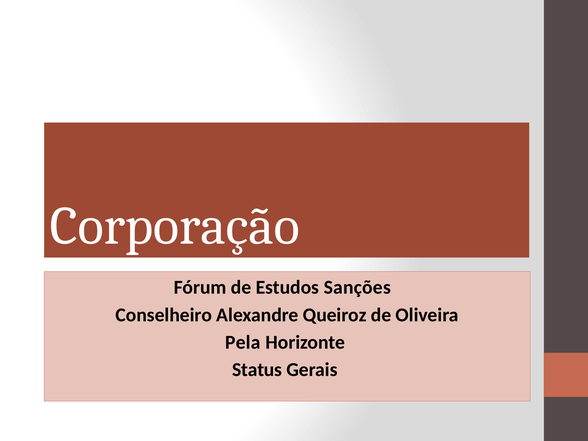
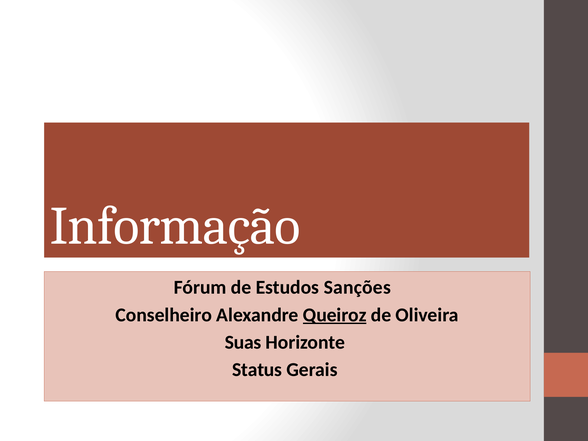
Corporação: Corporação -> Informação
Queiroz underline: none -> present
Pela: Pela -> Suas
